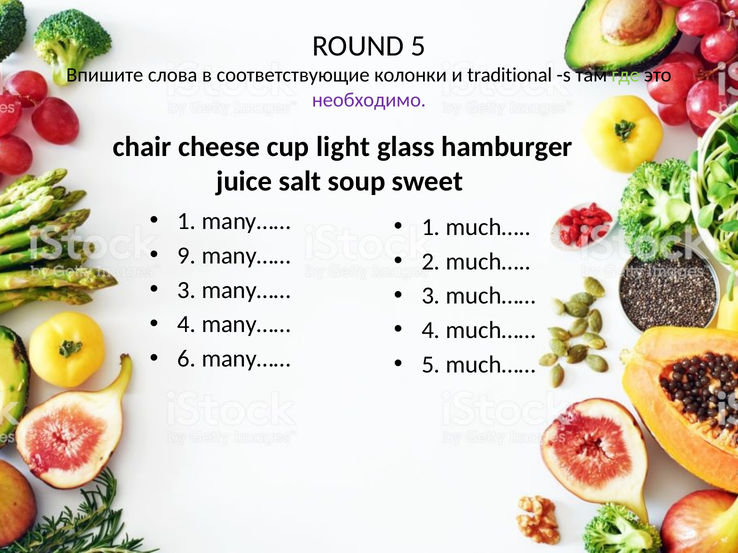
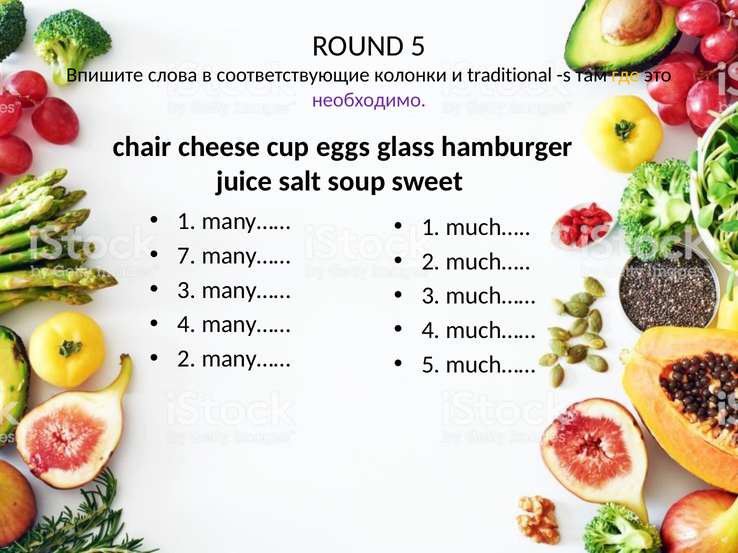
где colour: light green -> yellow
light: light -> eggs
9: 9 -> 7
6 at (187, 359): 6 -> 2
